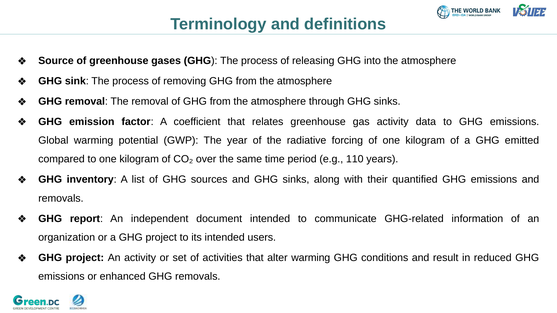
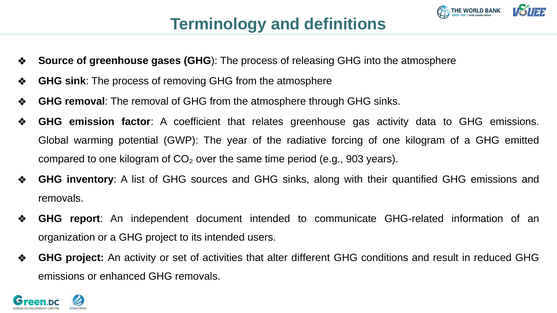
110: 110 -> 903
alter warming: warming -> different
